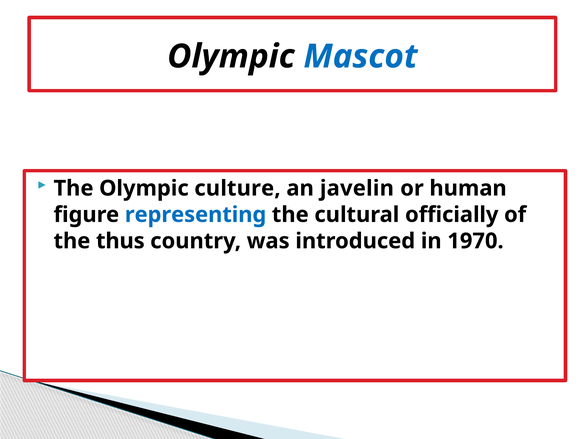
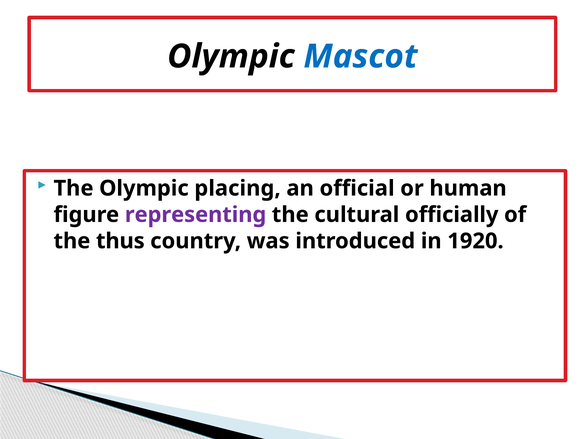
culture: culture -> placing
javelin: javelin -> official
representing colour: blue -> purple
1970: 1970 -> 1920
